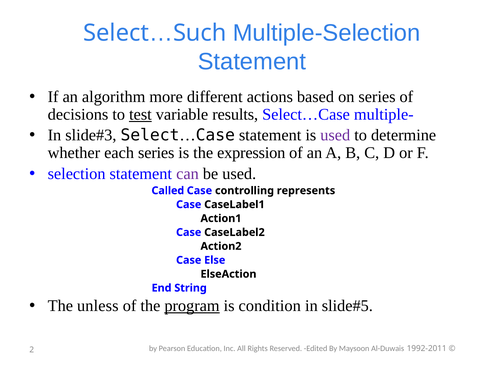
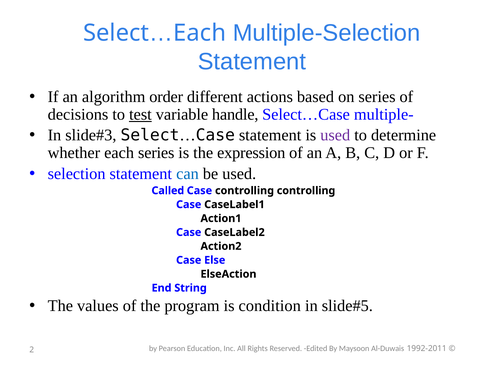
Such at (200, 33): Such -> Each
more: more -> order
results: results -> handle
can colour: purple -> blue
controlling represents: represents -> controlling
unless: unless -> values
program underline: present -> none
